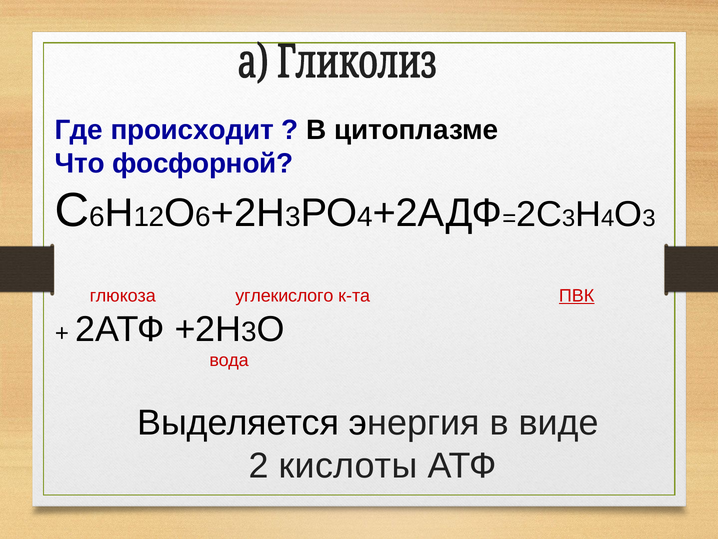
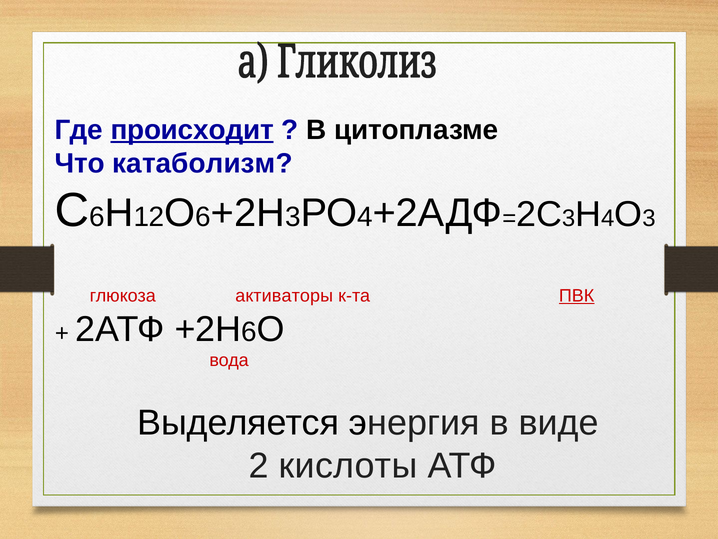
происходит underline: none -> present
фосфорной: фосфорной -> катаболизм
углекислого: углекислого -> активаторы
3 at (249, 332): 3 -> 6
